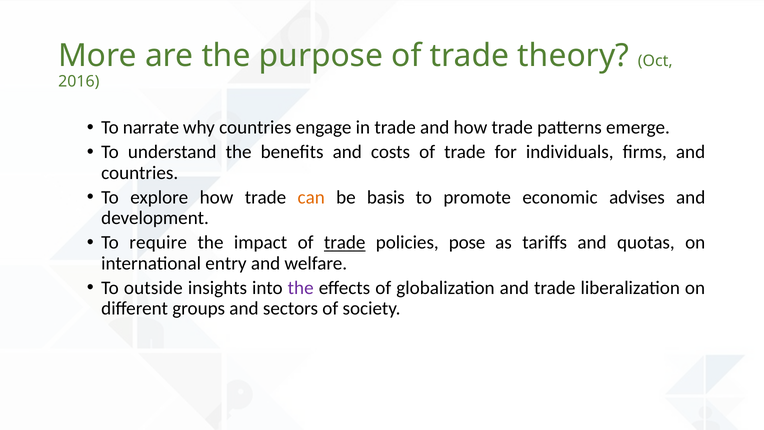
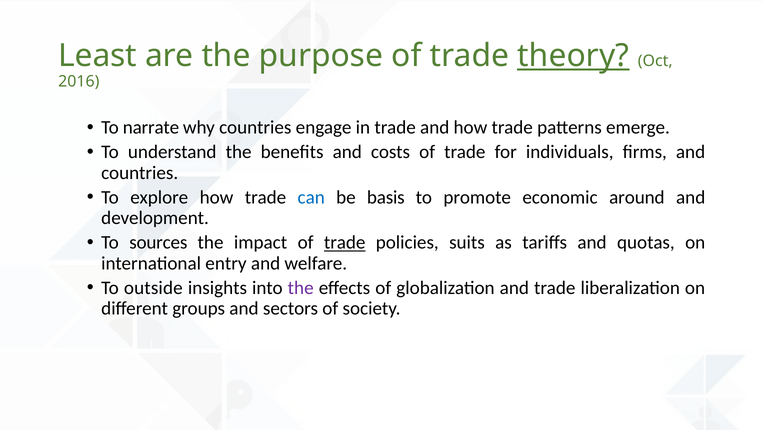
More: More -> Least
theory underline: none -> present
can colour: orange -> blue
advises: advises -> around
require: require -> sources
pose: pose -> suits
